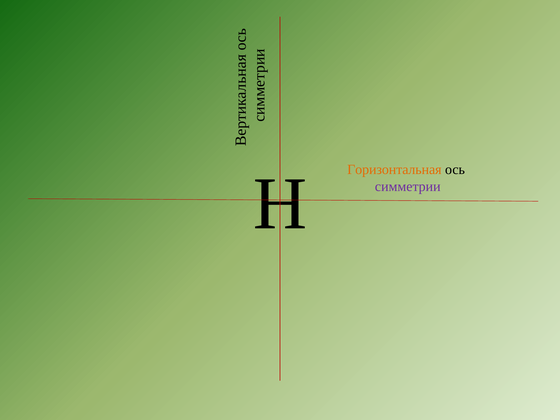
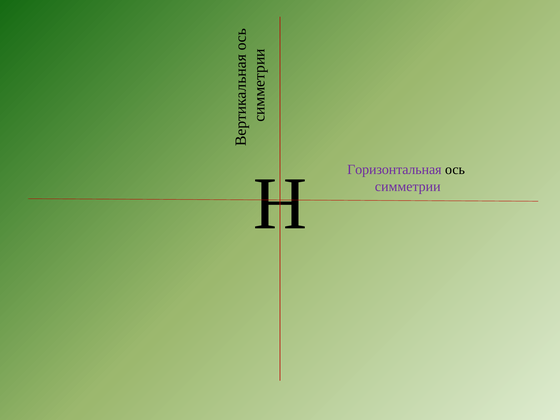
Горизонтальная colour: orange -> purple
